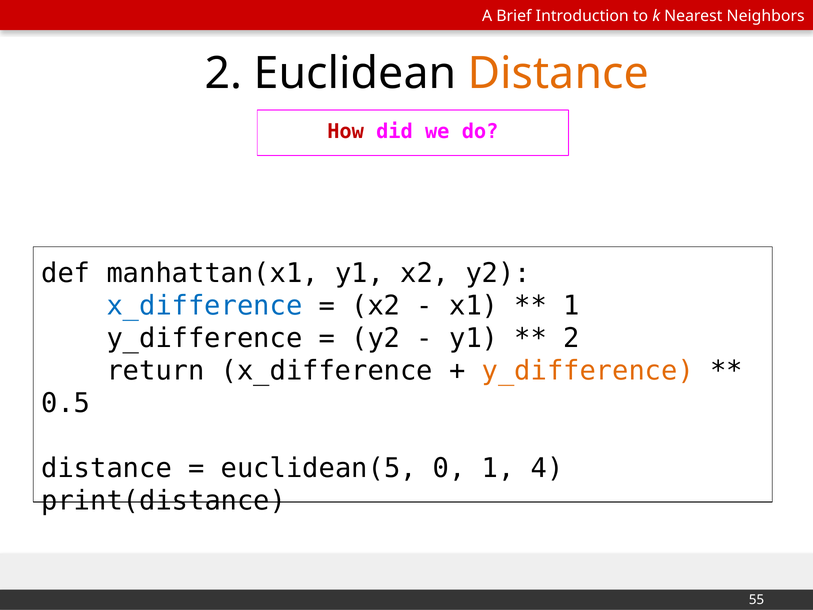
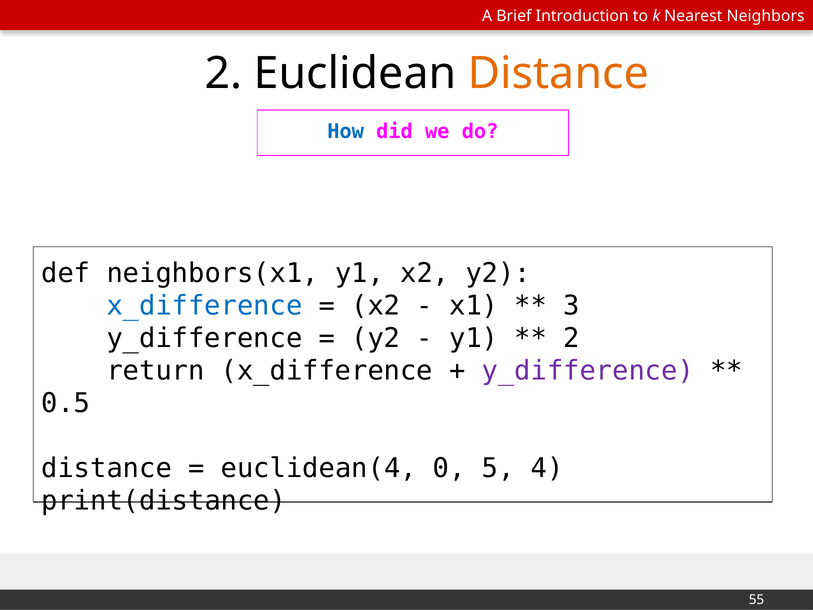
How colour: red -> blue
manhattan(x1: manhattan(x1 -> neighbors(x1
1 at (572, 305): 1 -> 3
y_difference at (588, 371) colour: orange -> purple
euclidean(5: euclidean(5 -> euclidean(4
0 1: 1 -> 5
